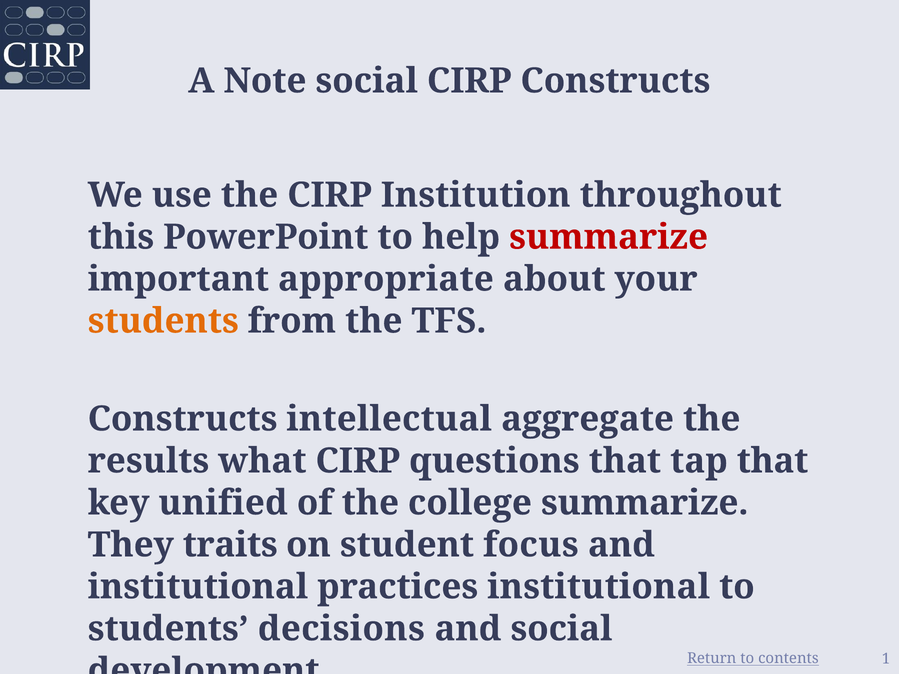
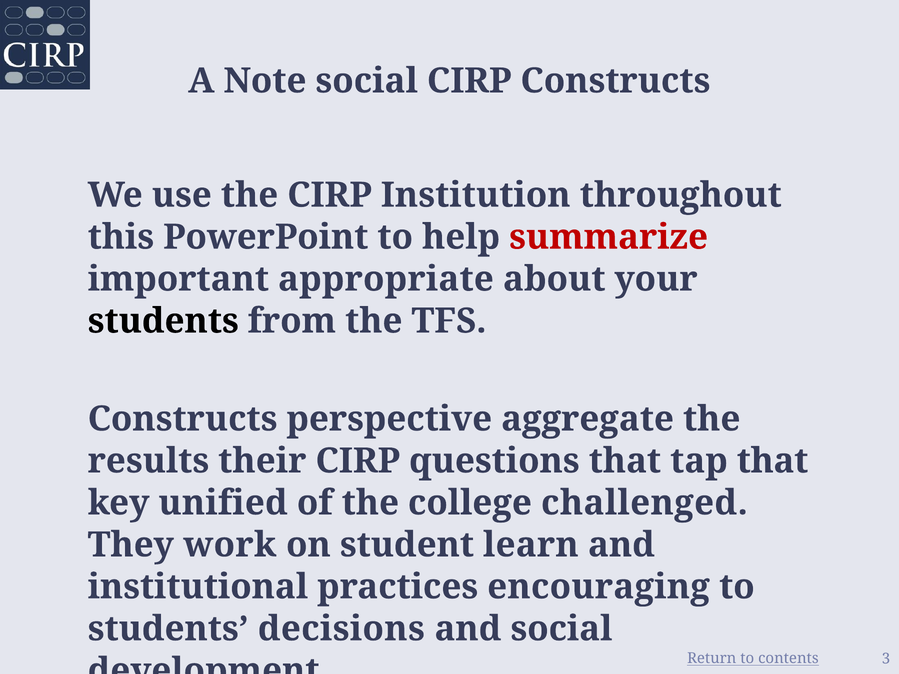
students at (163, 321) colour: orange -> black
intellectual: intellectual -> perspective
what: what -> their
college summarize: summarize -> challenged
traits: traits -> work
focus: focus -> learn
practices institutional: institutional -> encouraging
1: 1 -> 3
